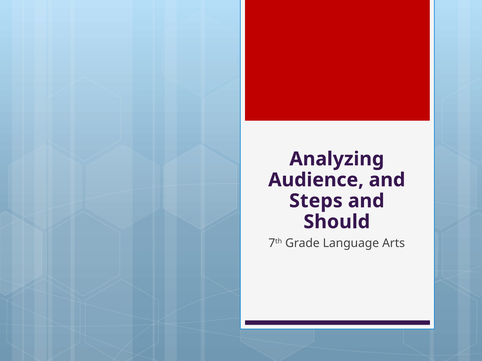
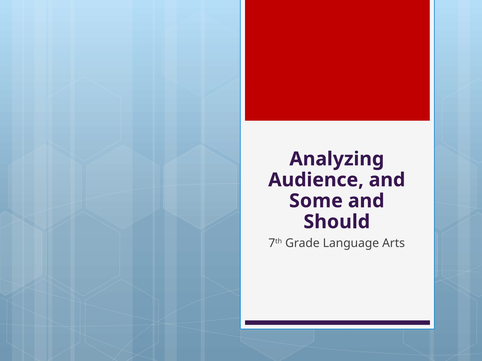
Steps: Steps -> Some
